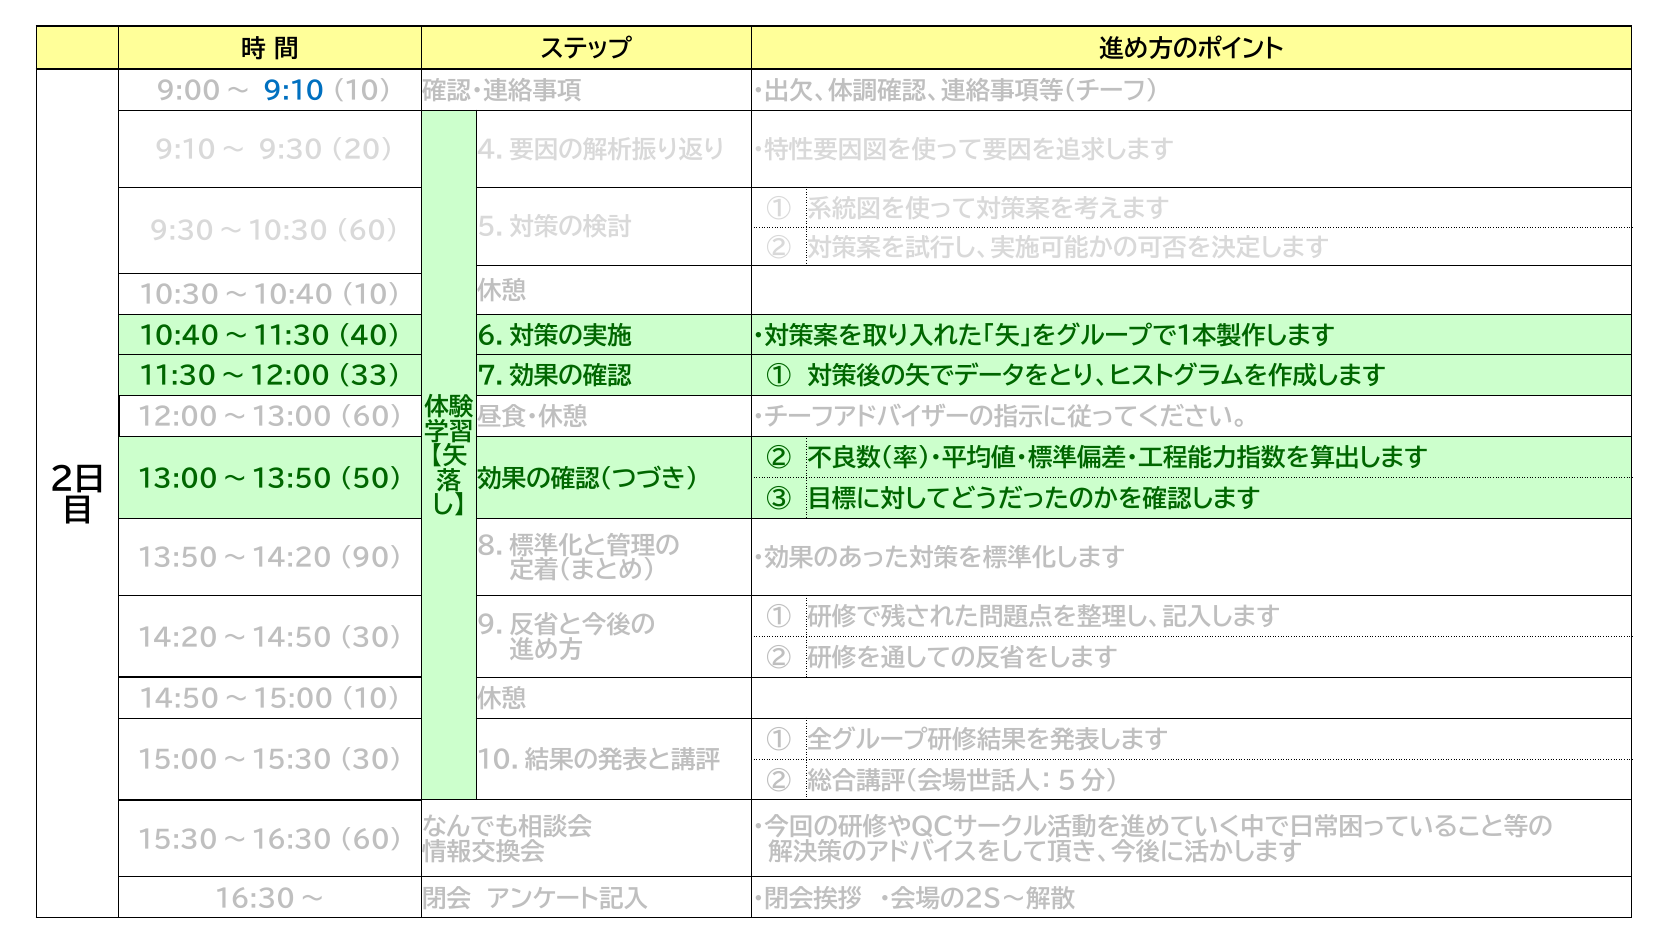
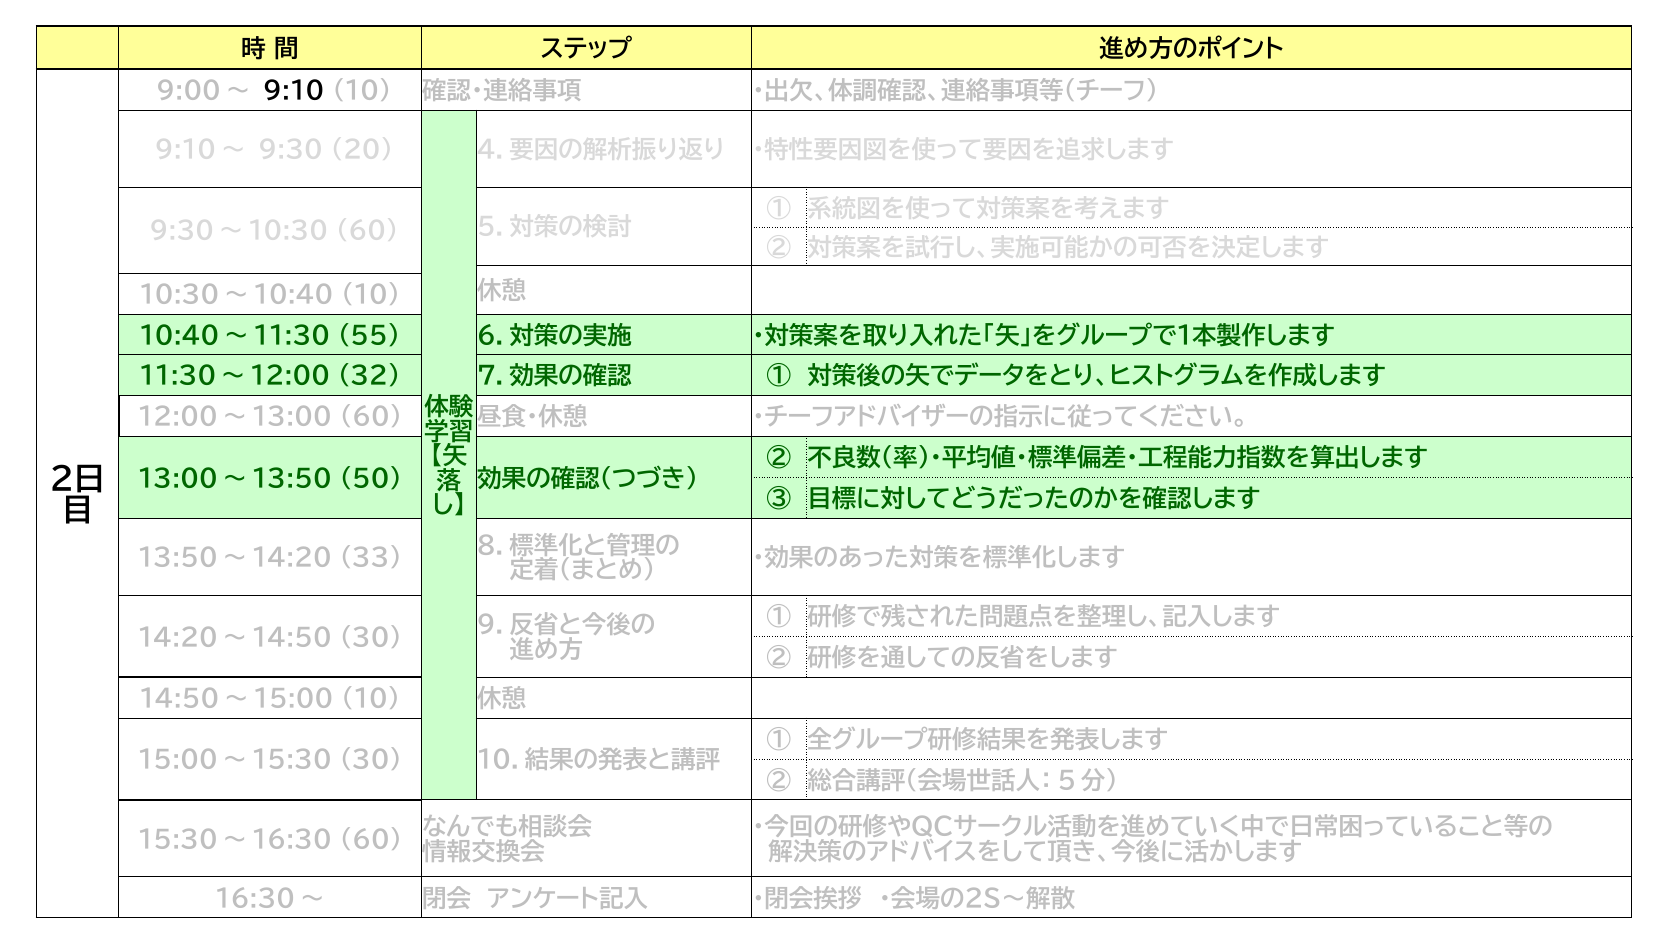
9:10 colour: blue -> black
40: 40 -> 55
33: 33 -> 32
90: 90 -> 33
